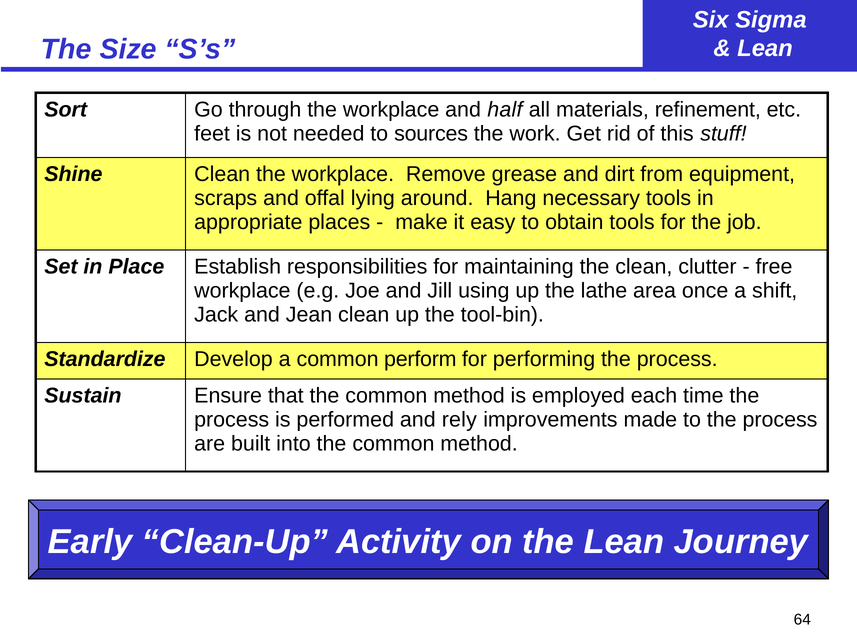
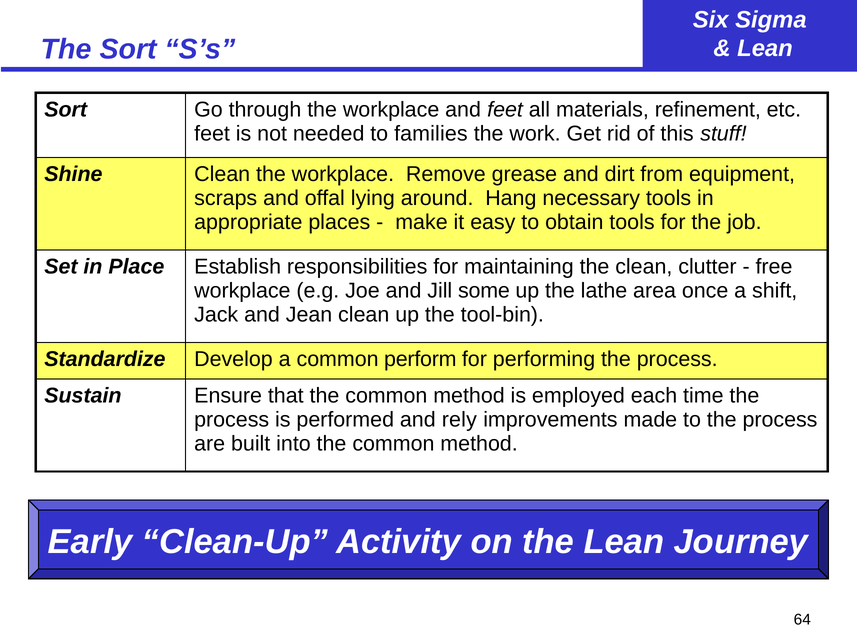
The Size: Size -> Sort
and half: half -> feet
sources: sources -> families
using: using -> some
